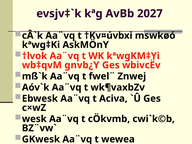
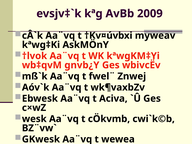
2027: 2027 -> 2009
mswkøó: mswkøó -> myweav
